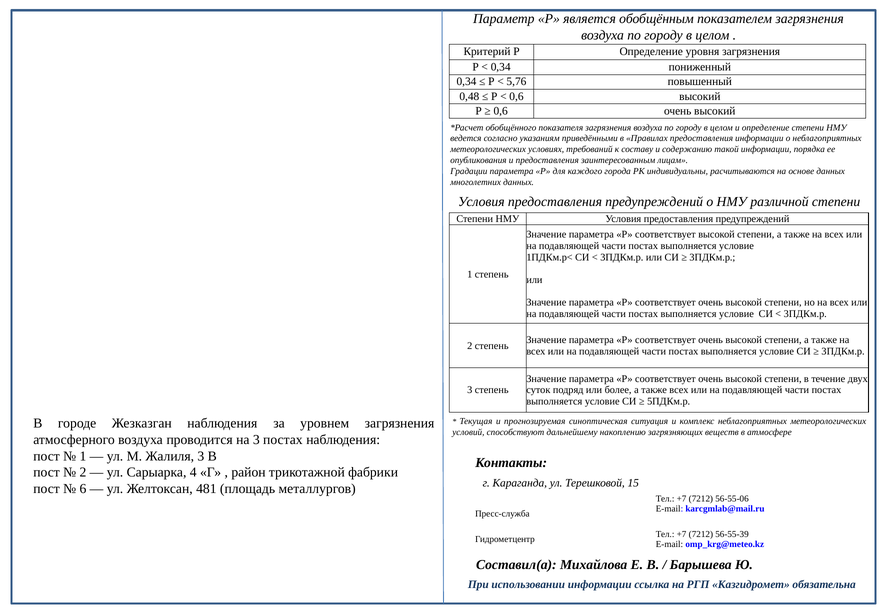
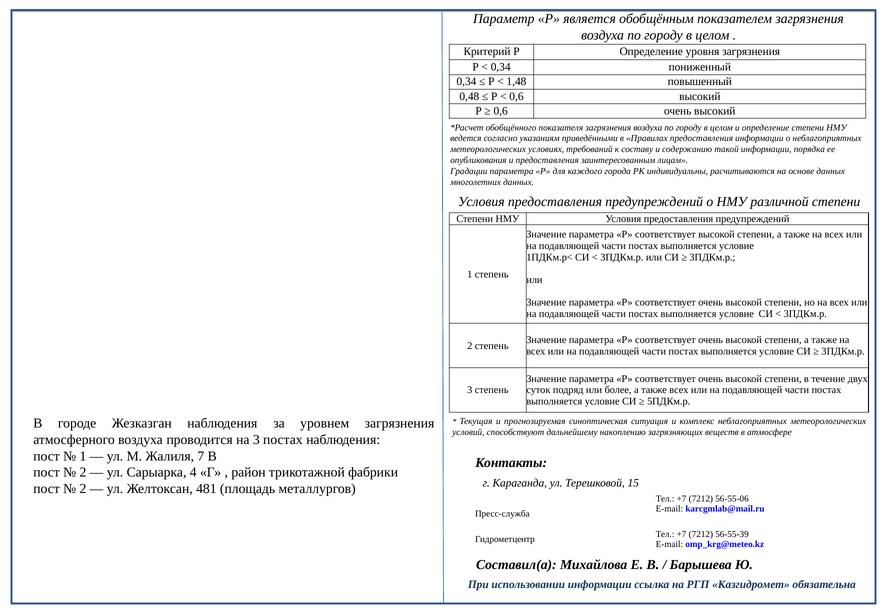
5,76: 5,76 -> 1,48
Жалиля 3: 3 -> 7
6 at (83, 489): 6 -> 2
